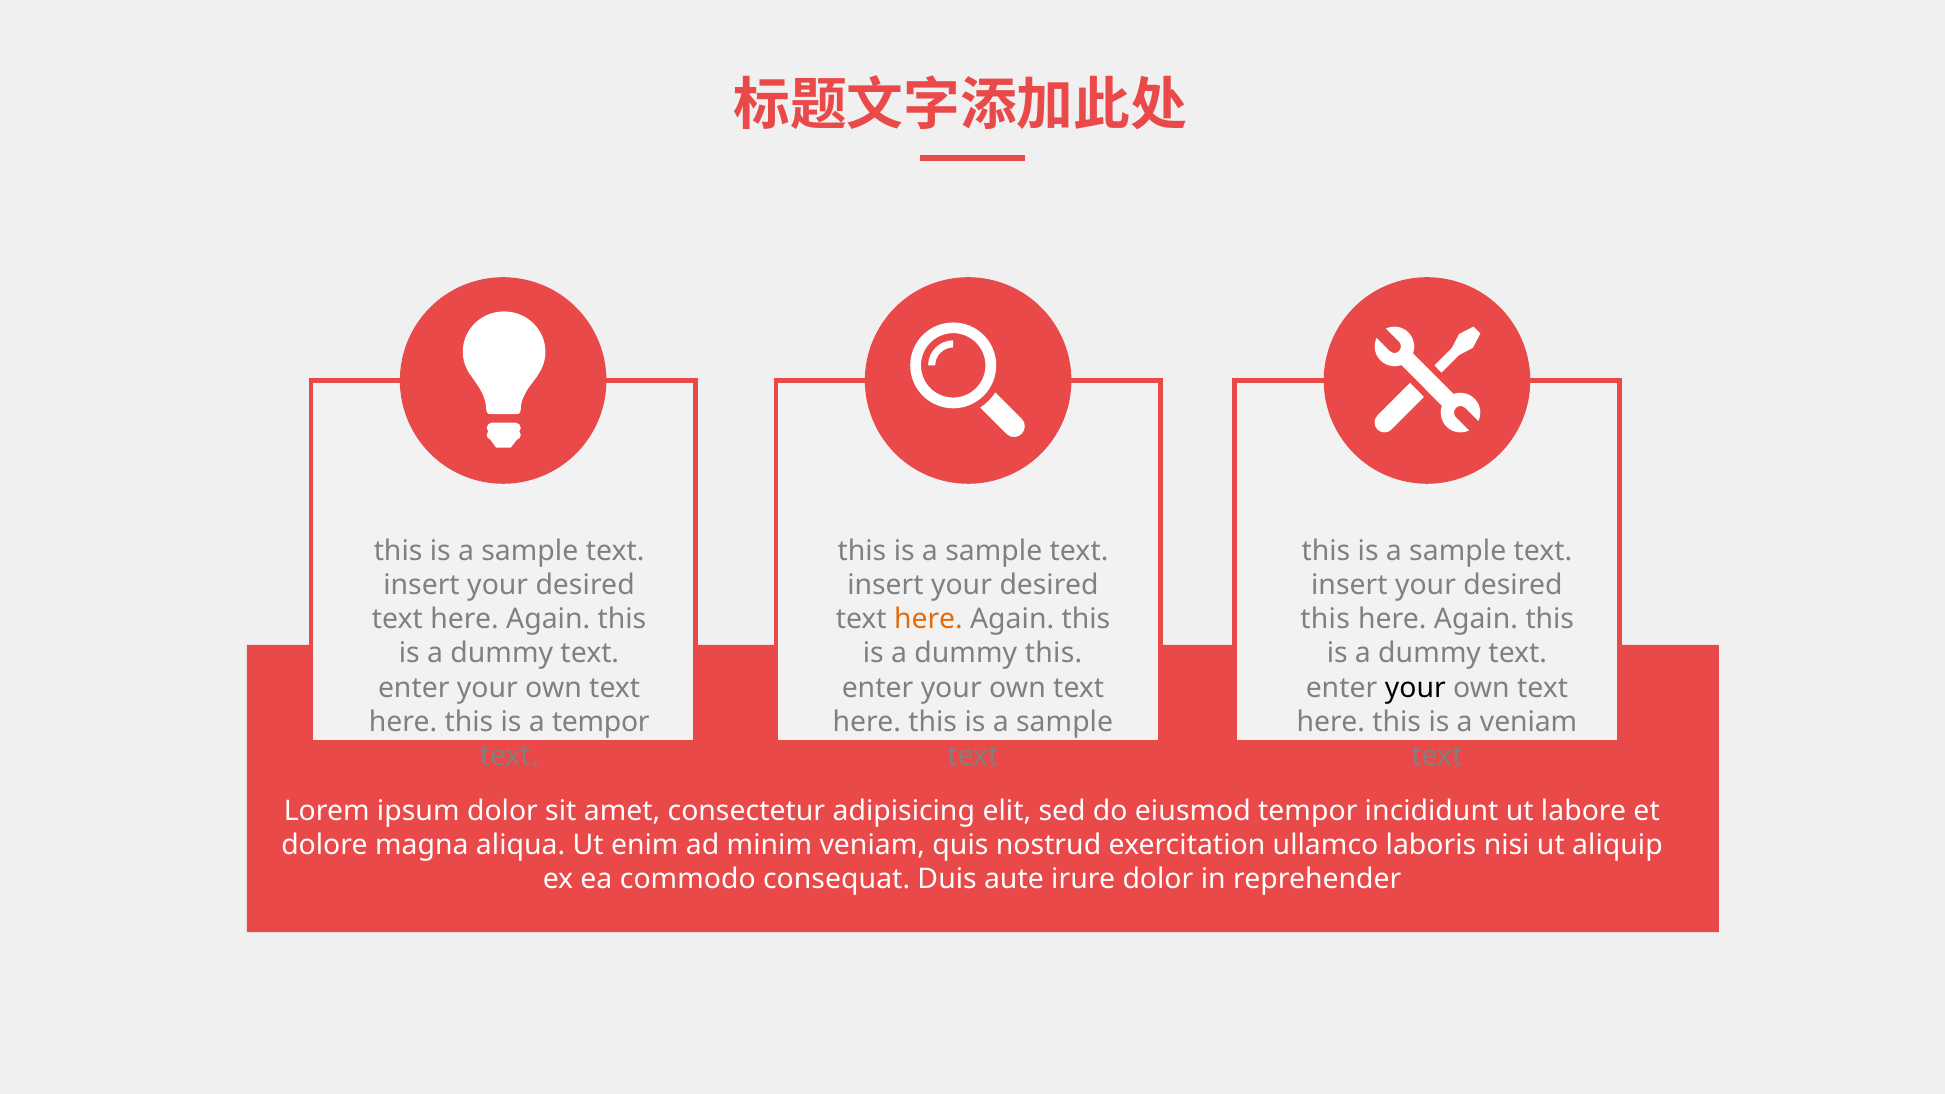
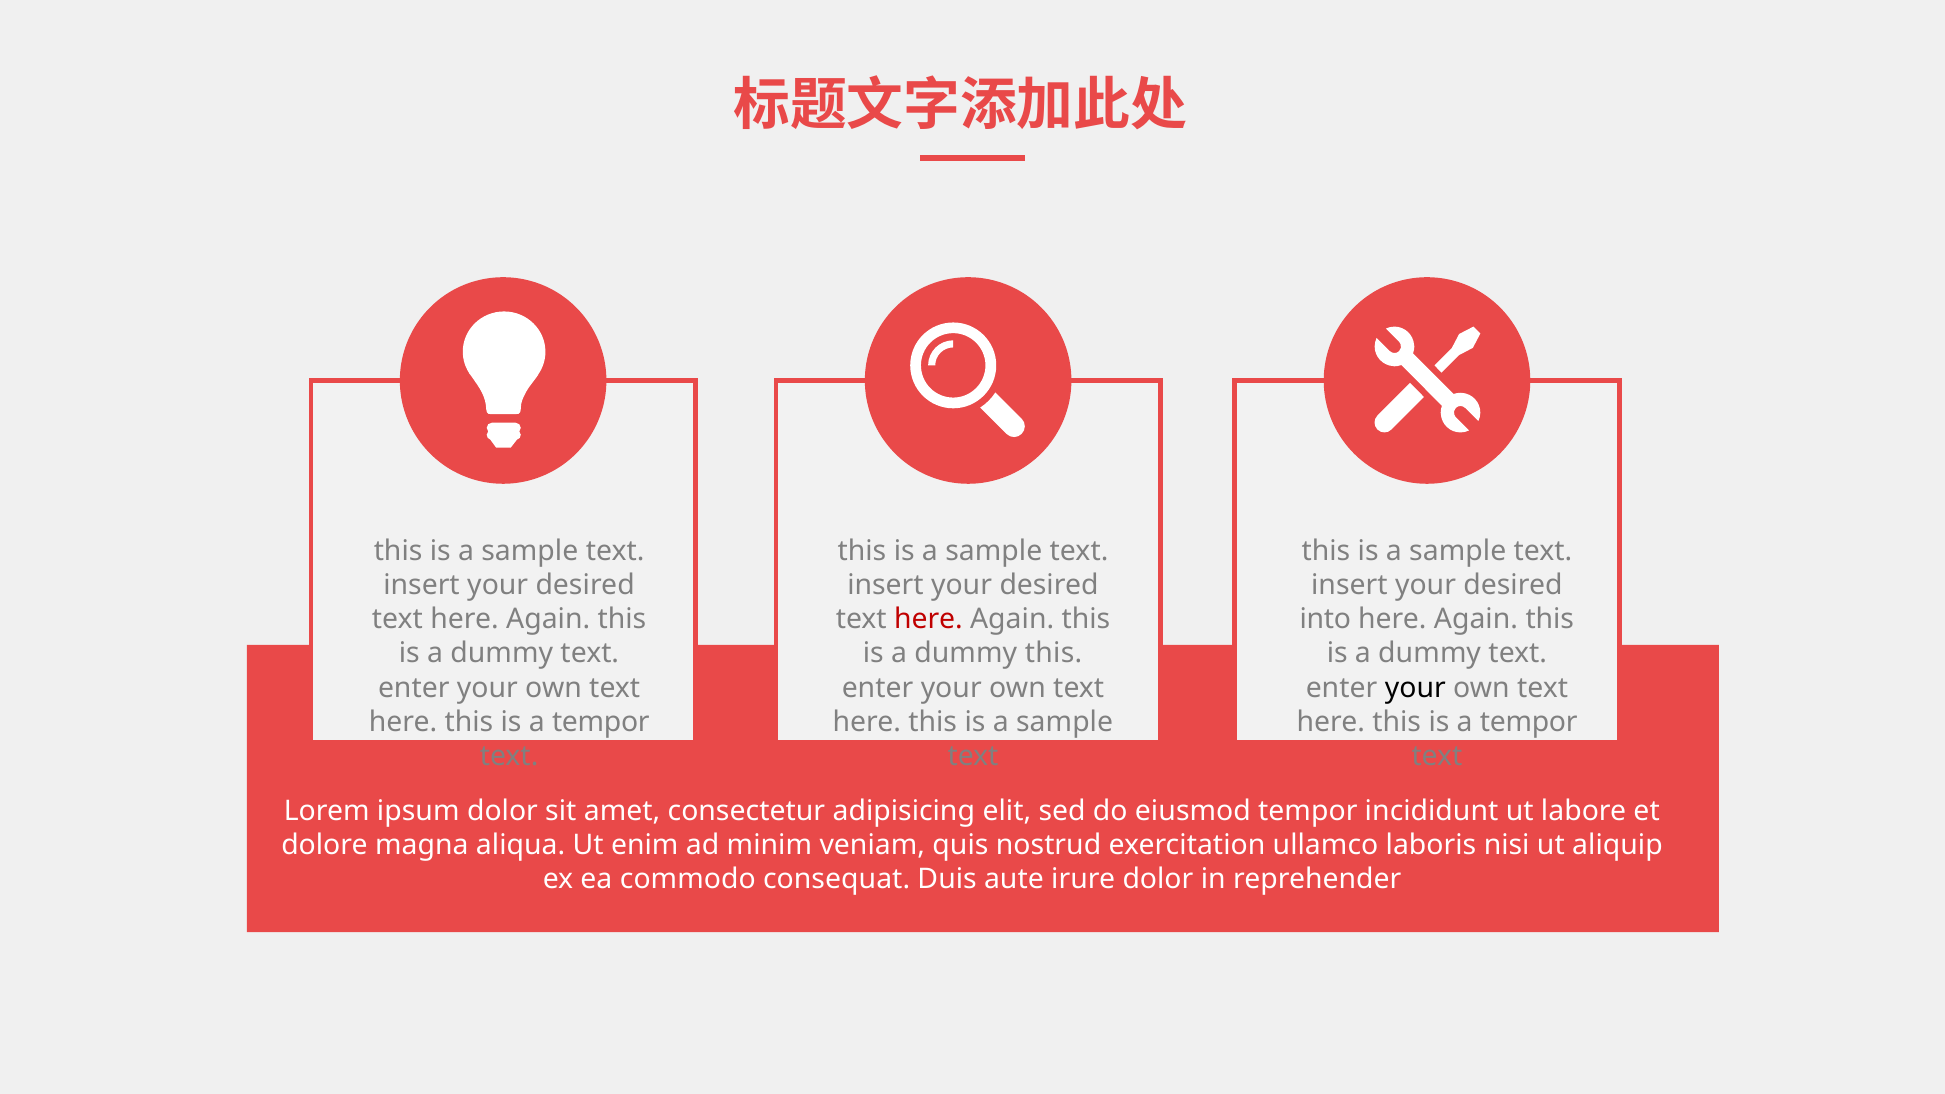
here at (928, 620) colour: orange -> red
this at (1325, 620): this -> into
veniam at (1529, 722): veniam -> tempor
